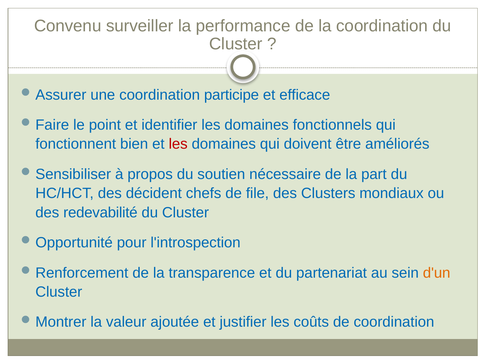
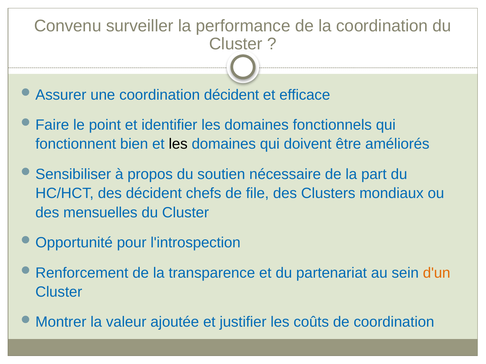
coordination participe: participe -> décident
les at (178, 144) colour: red -> black
redevabilité: redevabilité -> mensuelles
